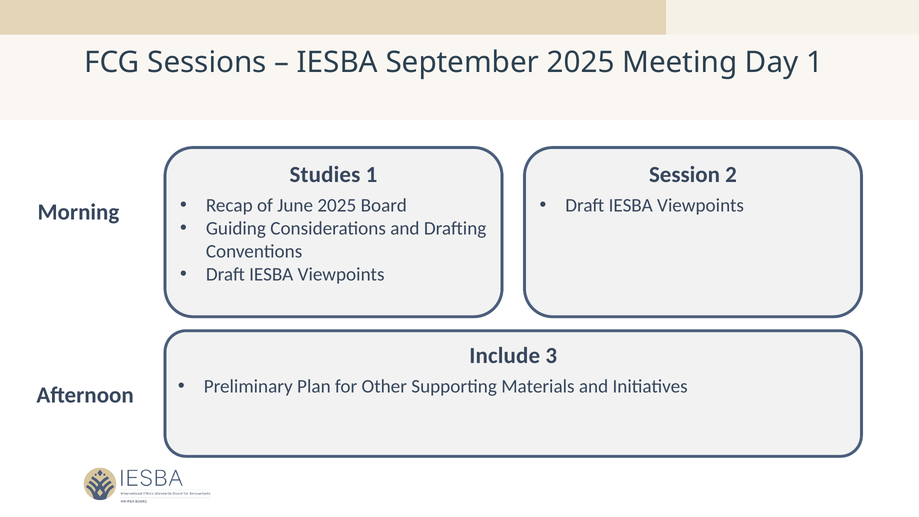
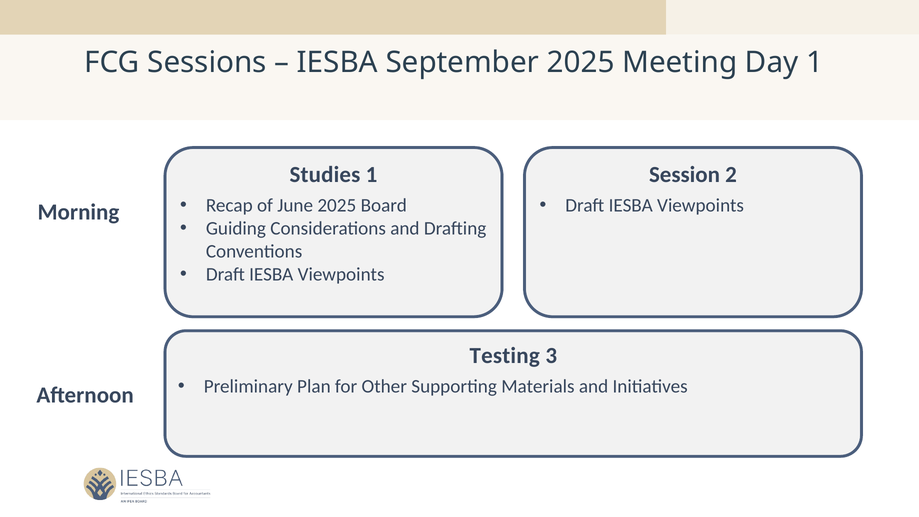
Include: Include -> Testing
